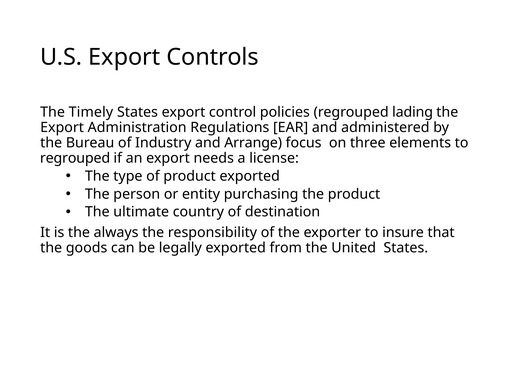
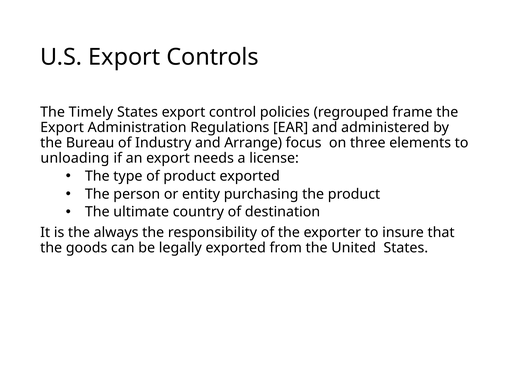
lading: lading -> frame
regrouped at (75, 158): regrouped -> unloading
